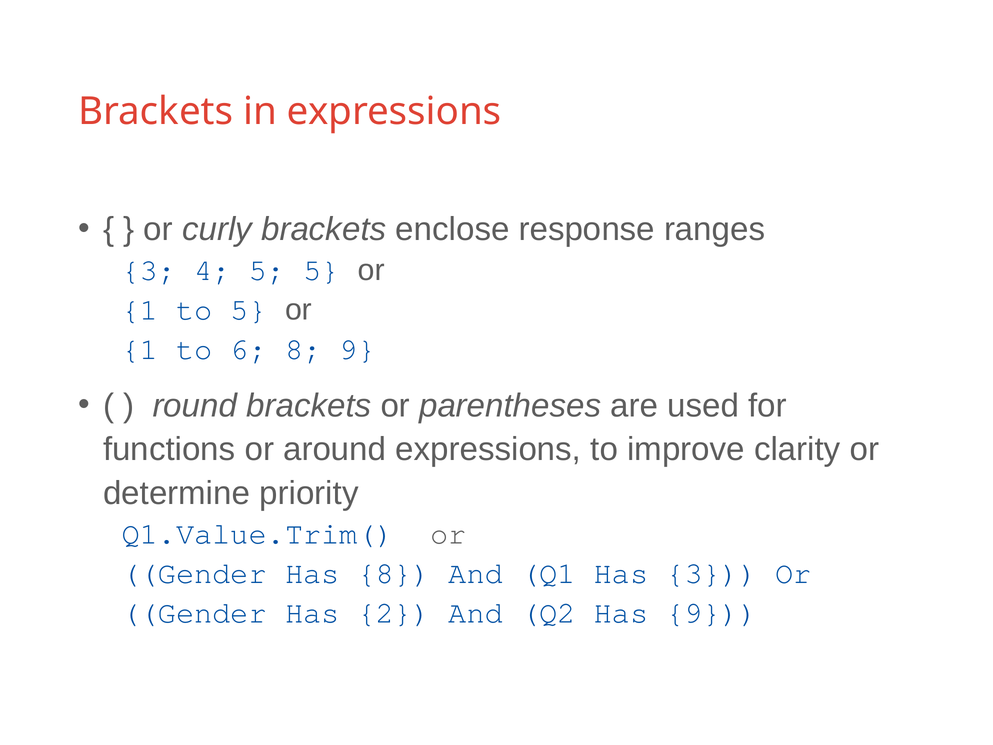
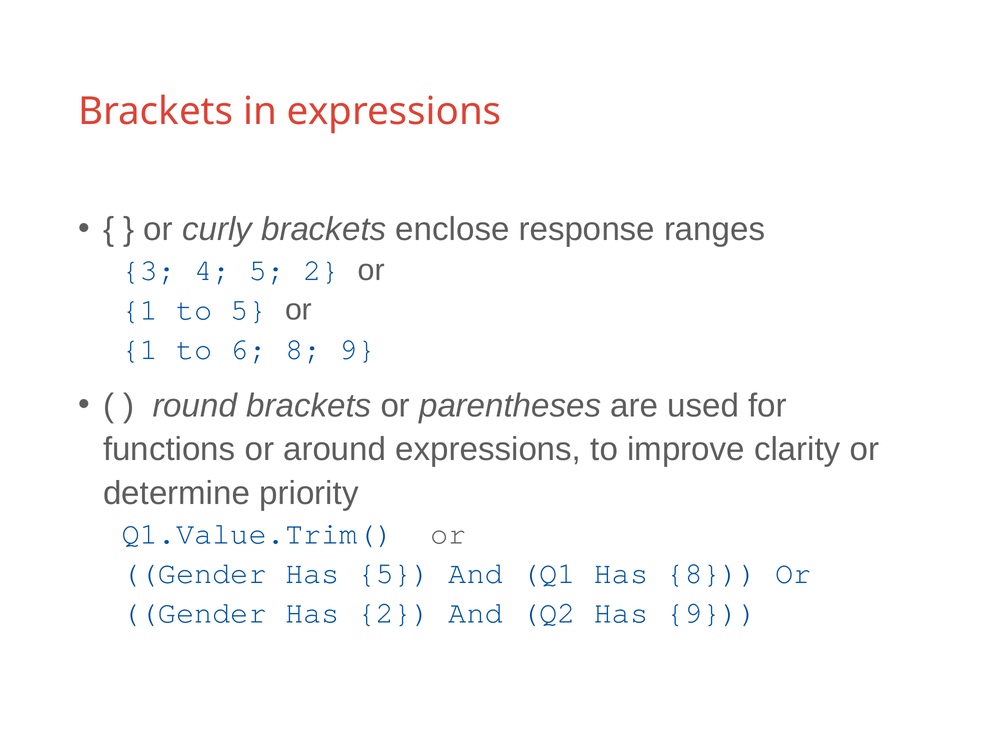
5 5: 5 -> 2
Has 8: 8 -> 5
Has 3: 3 -> 8
